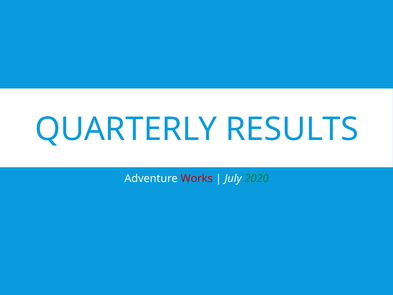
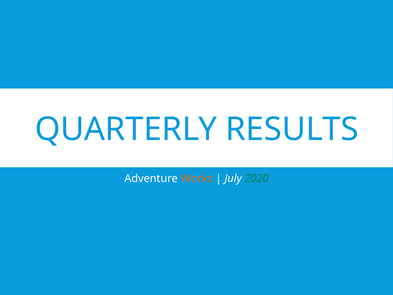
Works colour: red -> orange
